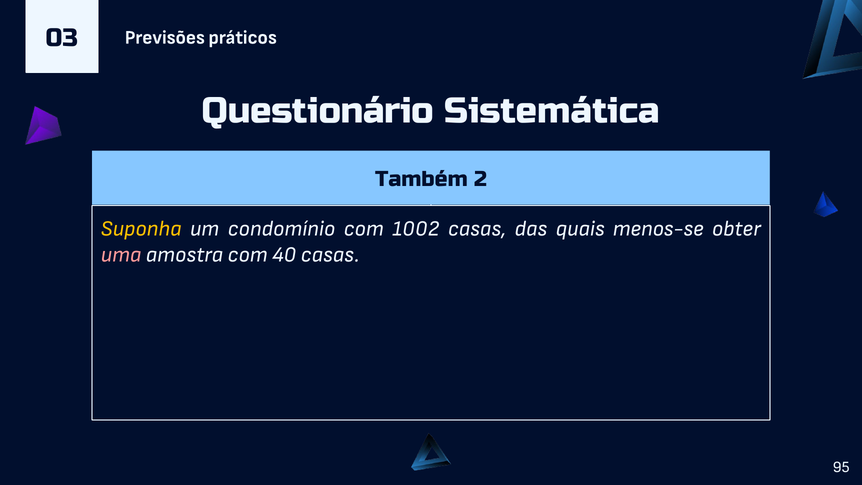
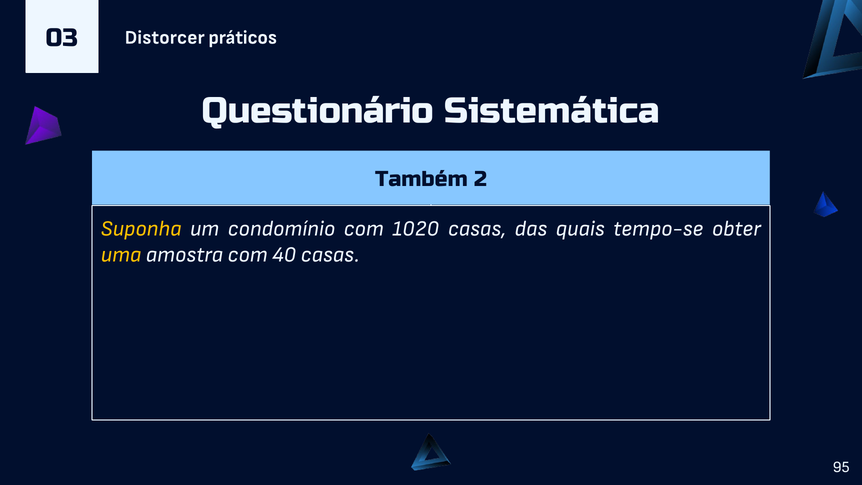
Previsões: Previsões -> Distorcer
1002: 1002 -> 1020
menos-se: menos-se -> tempo-se
uma colour: pink -> yellow
